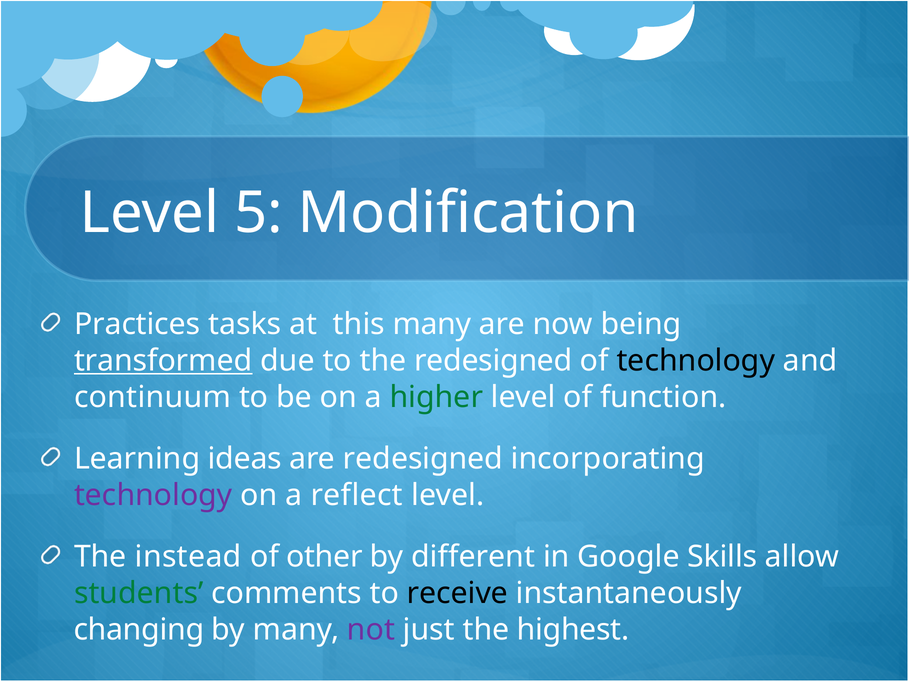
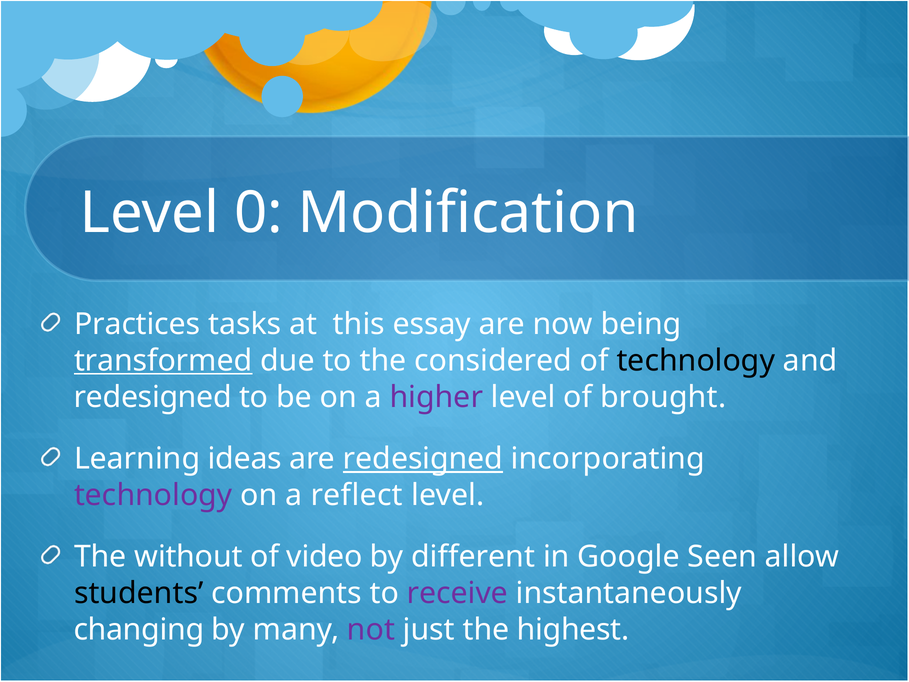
5: 5 -> 0
this many: many -> essay
the redesigned: redesigned -> considered
continuum at (152, 397): continuum -> redesigned
higher colour: green -> purple
function: function -> brought
redesigned at (423, 459) underline: none -> present
instead: instead -> without
other: other -> video
Skills: Skills -> Seen
students colour: green -> black
receive colour: black -> purple
